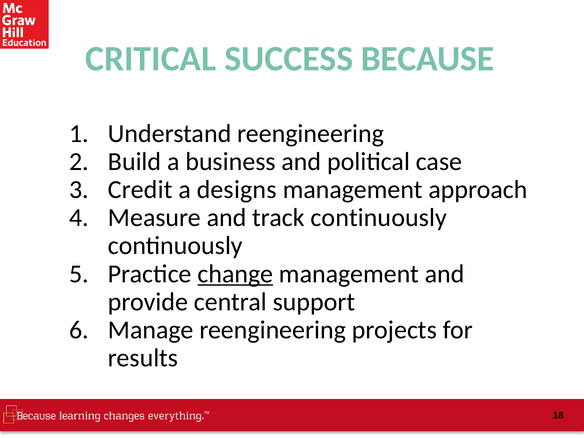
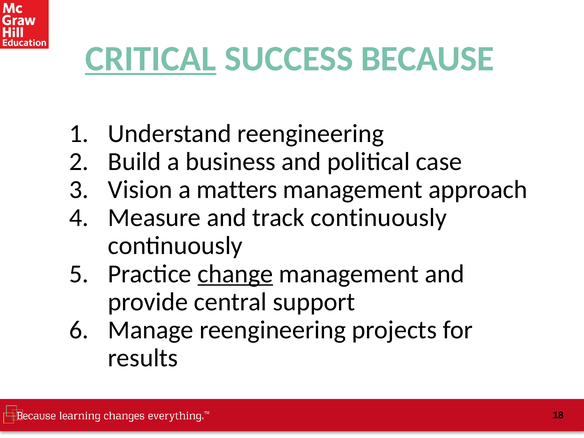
CRITICAL underline: none -> present
Credit: Credit -> Vision
designs: designs -> matters
